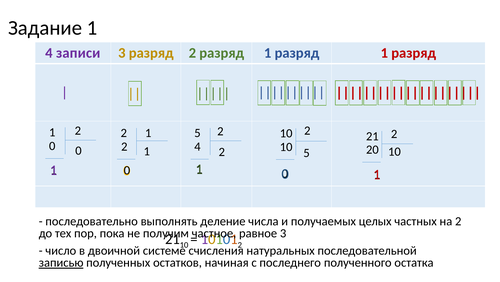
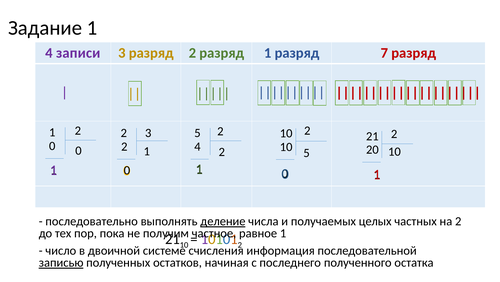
1 разряд 1: 1 -> 7
2 1: 1 -> 3
деление underline: none -> present
равное 3: 3 -> 1
натуральных: натуральных -> информация
